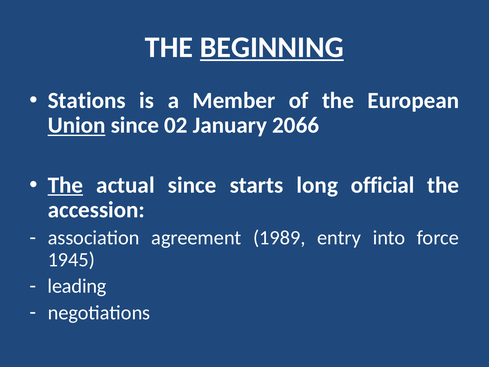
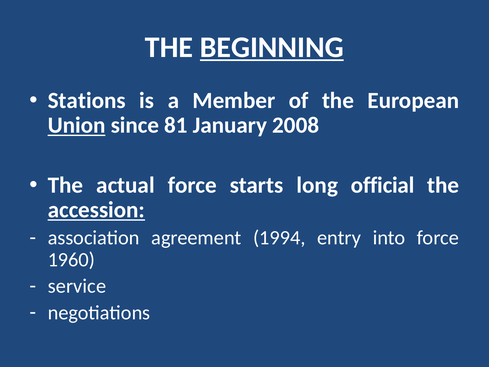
02: 02 -> 81
2066: 2066 -> 2008
The at (65, 185) underline: present -> none
actual since: since -> force
accession underline: none -> present
1989: 1989 -> 1994
1945: 1945 -> 1960
leading: leading -> service
